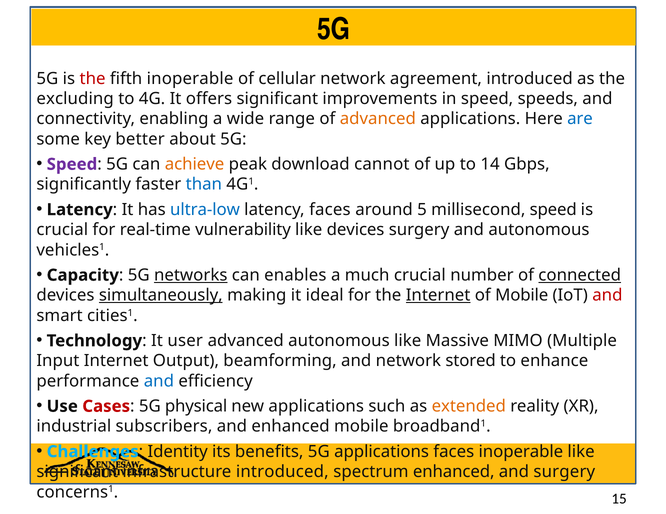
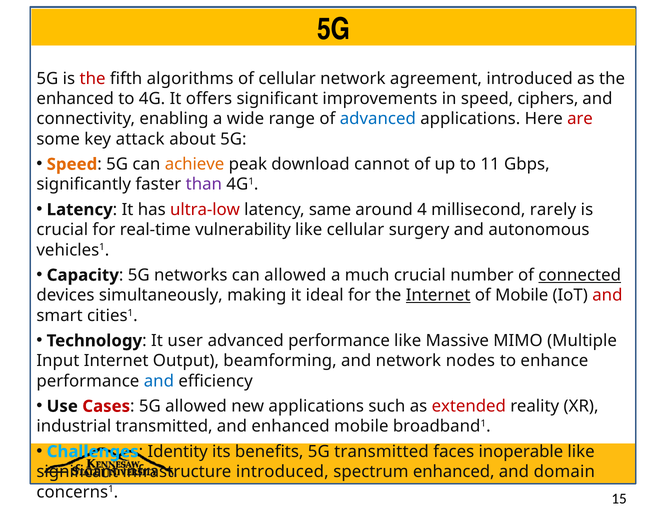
fifth inoperable: inoperable -> algorithms
excluding at (75, 99): excluding -> enhanced
speeds: speeds -> ciphers
advanced at (378, 119) colour: orange -> blue
are colour: blue -> red
better: better -> attack
Speed at (72, 164) colour: purple -> orange
14: 14 -> 11
than colour: blue -> purple
ultra-low colour: blue -> red
latency faces: faces -> same
5: 5 -> 4
millisecond speed: speed -> rarely
like devices: devices -> cellular
networks underline: present -> none
can enables: enables -> allowed
simultaneously underline: present -> none
advanced autonomous: autonomous -> performance
stored: stored -> nodes
5G physical: physical -> allowed
extended colour: orange -> red
industrial subscribers: subscribers -> transmitted
5G applications: applications -> transmitted
and surgery: surgery -> domain
